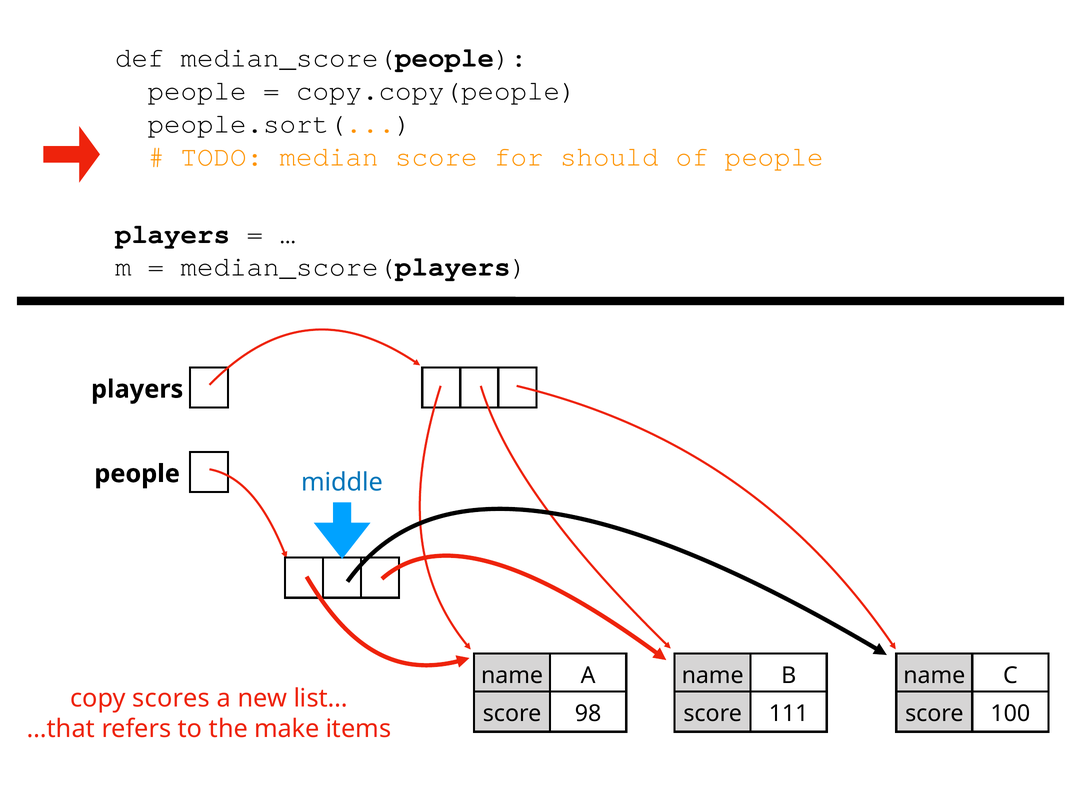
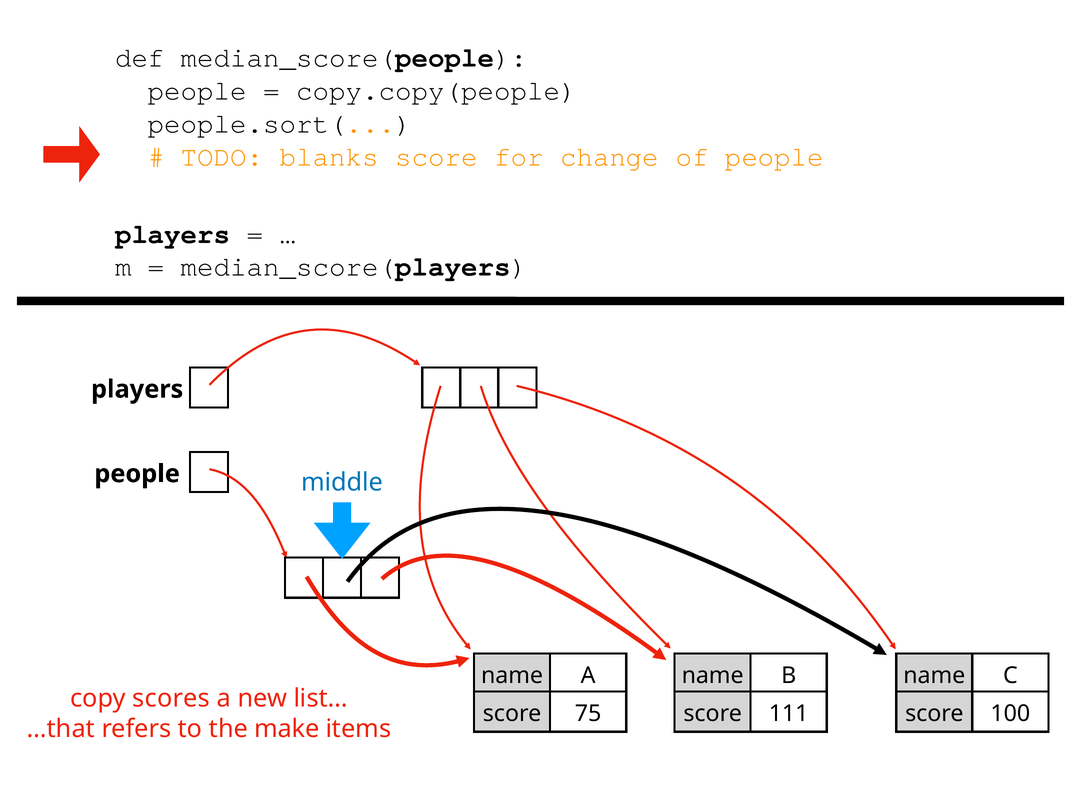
median: median -> blanks
should: should -> change
98: 98 -> 75
